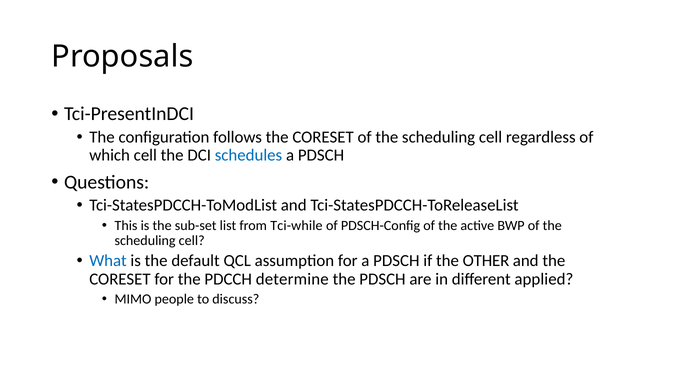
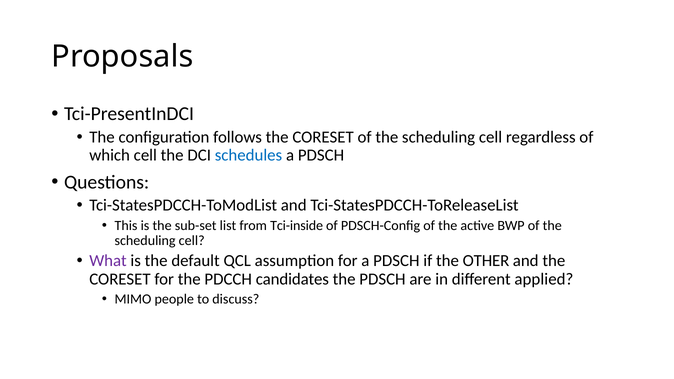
Tci-while: Tci-while -> Tci-inside
What colour: blue -> purple
determine: determine -> candidates
